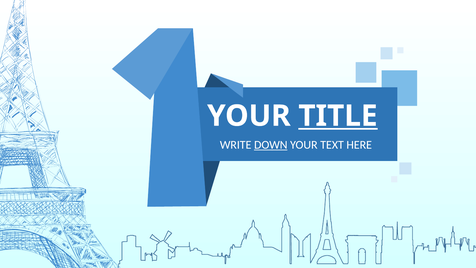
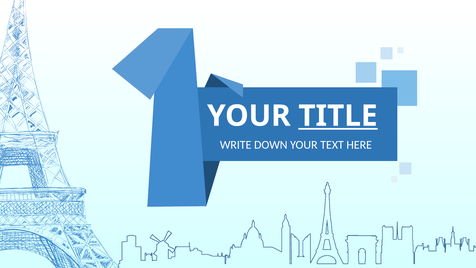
DOWN underline: present -> none
